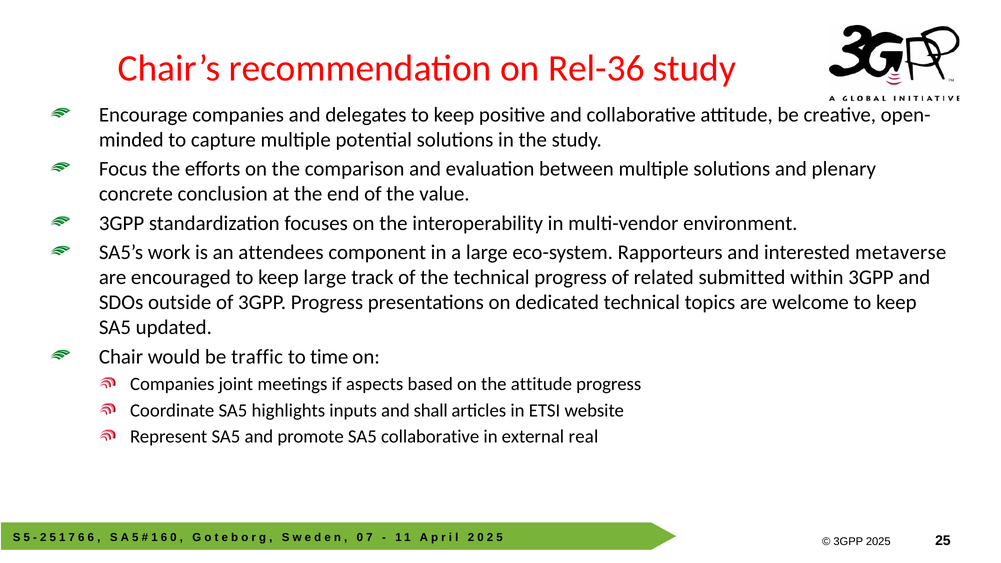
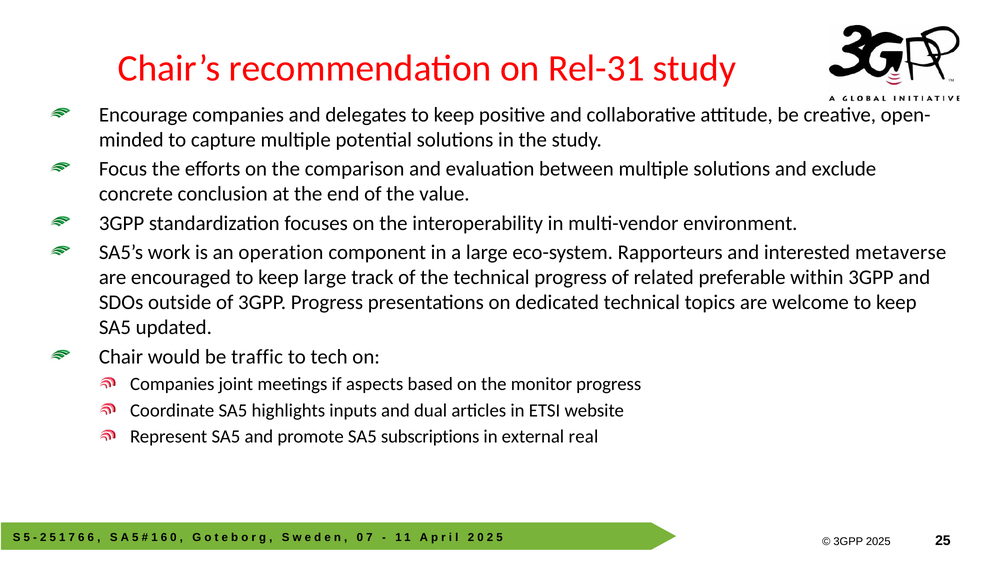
Rel-36: Rel-36 -> Rel-31
plenary: plenary -> exclude
attendees: attendees -> operation
submitted: submitted -> preferable
time: time -> tech
the attitude: attitude -> monitor
shall: shall -> dual
SA5 collaborative: collaborative -> subscriptions
